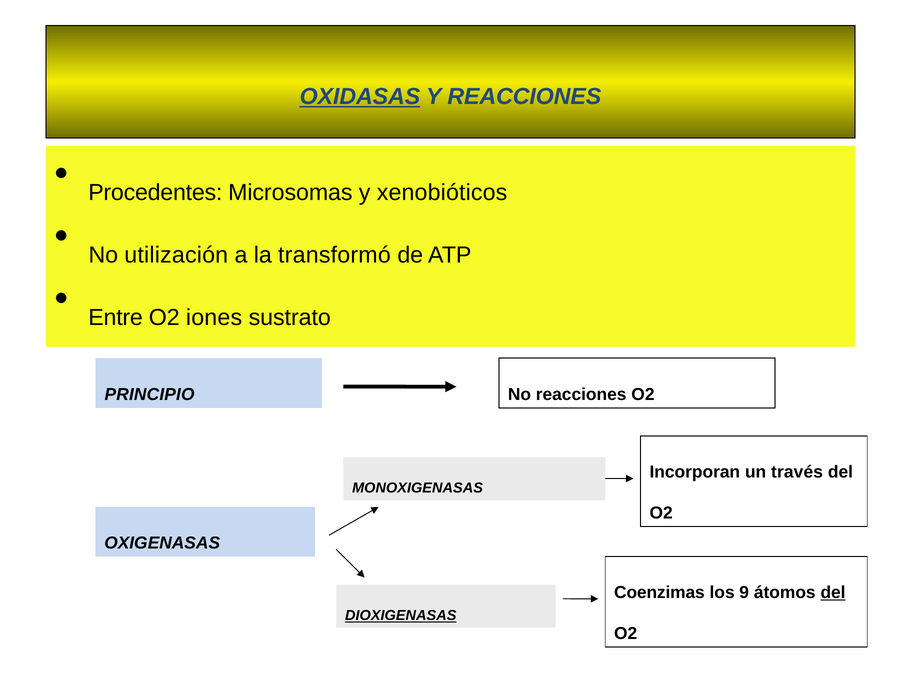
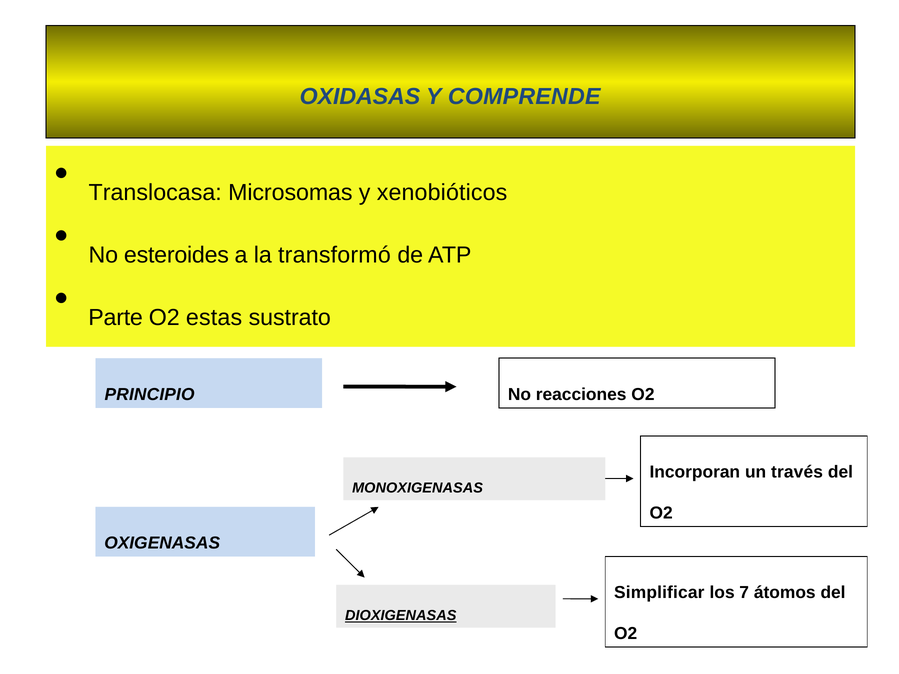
OXIDASAS underline: present -> none
Y REACCIONES: REACCIONES -> COMPRENDE
Procedentes: Procedentes -> Translocasa
utilización: utilización -> esteroides
Entre: Entre -> Parte
iones: iones -> estas
Coenzimas: Coenzimas -> Simplificar
9: 9 -> 7
del at (833, 593) underline: present -> none
